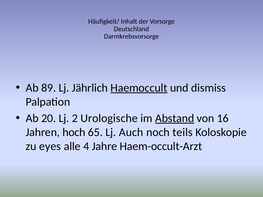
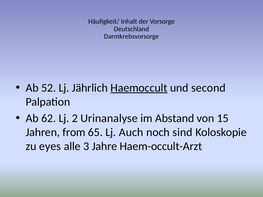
89: 89 -> 52
dismiss: dismiss -> second
20: 20 -> 62
Urologische: Urologische -> Urinanalyse
Abstand underline: present -> none
16: 16 -> 15
hoch: hoch -> from
teils: teils -> sind
4: 4 -> 3
